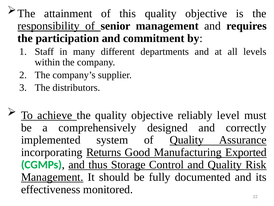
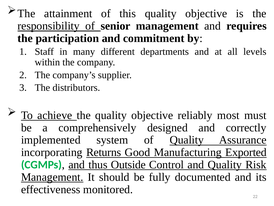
level: level -> most
Storage: Storage -> Outside
